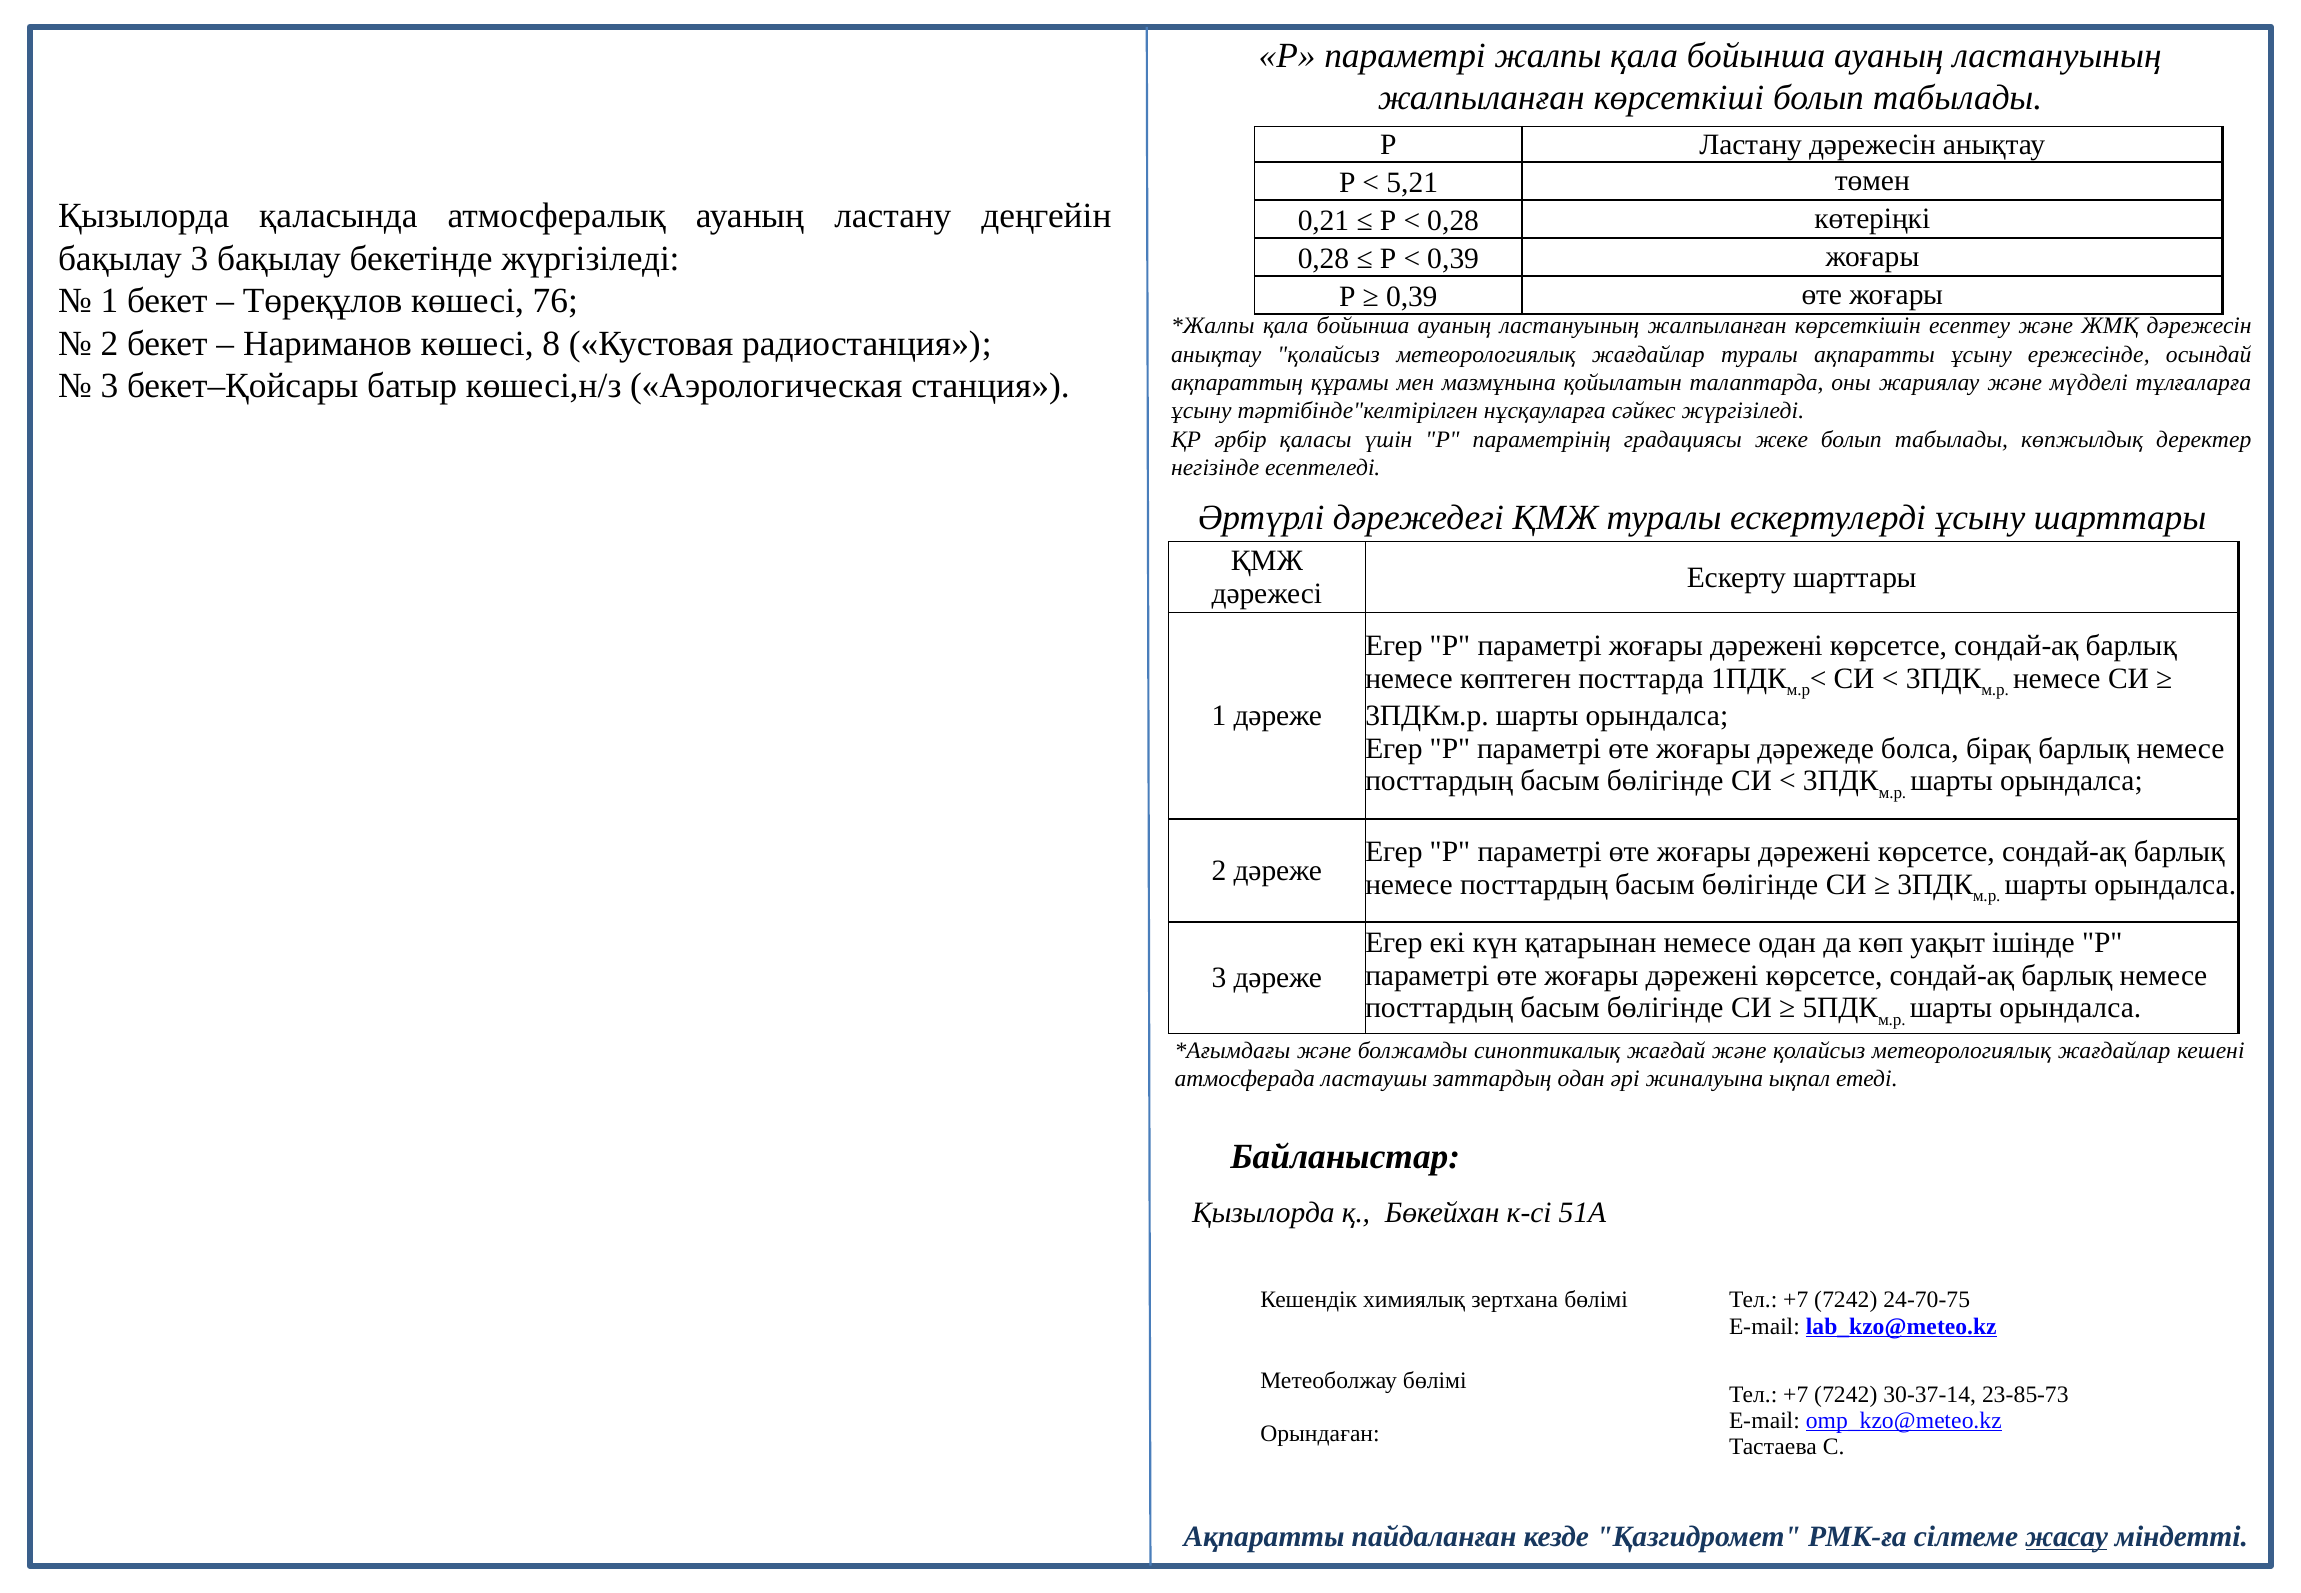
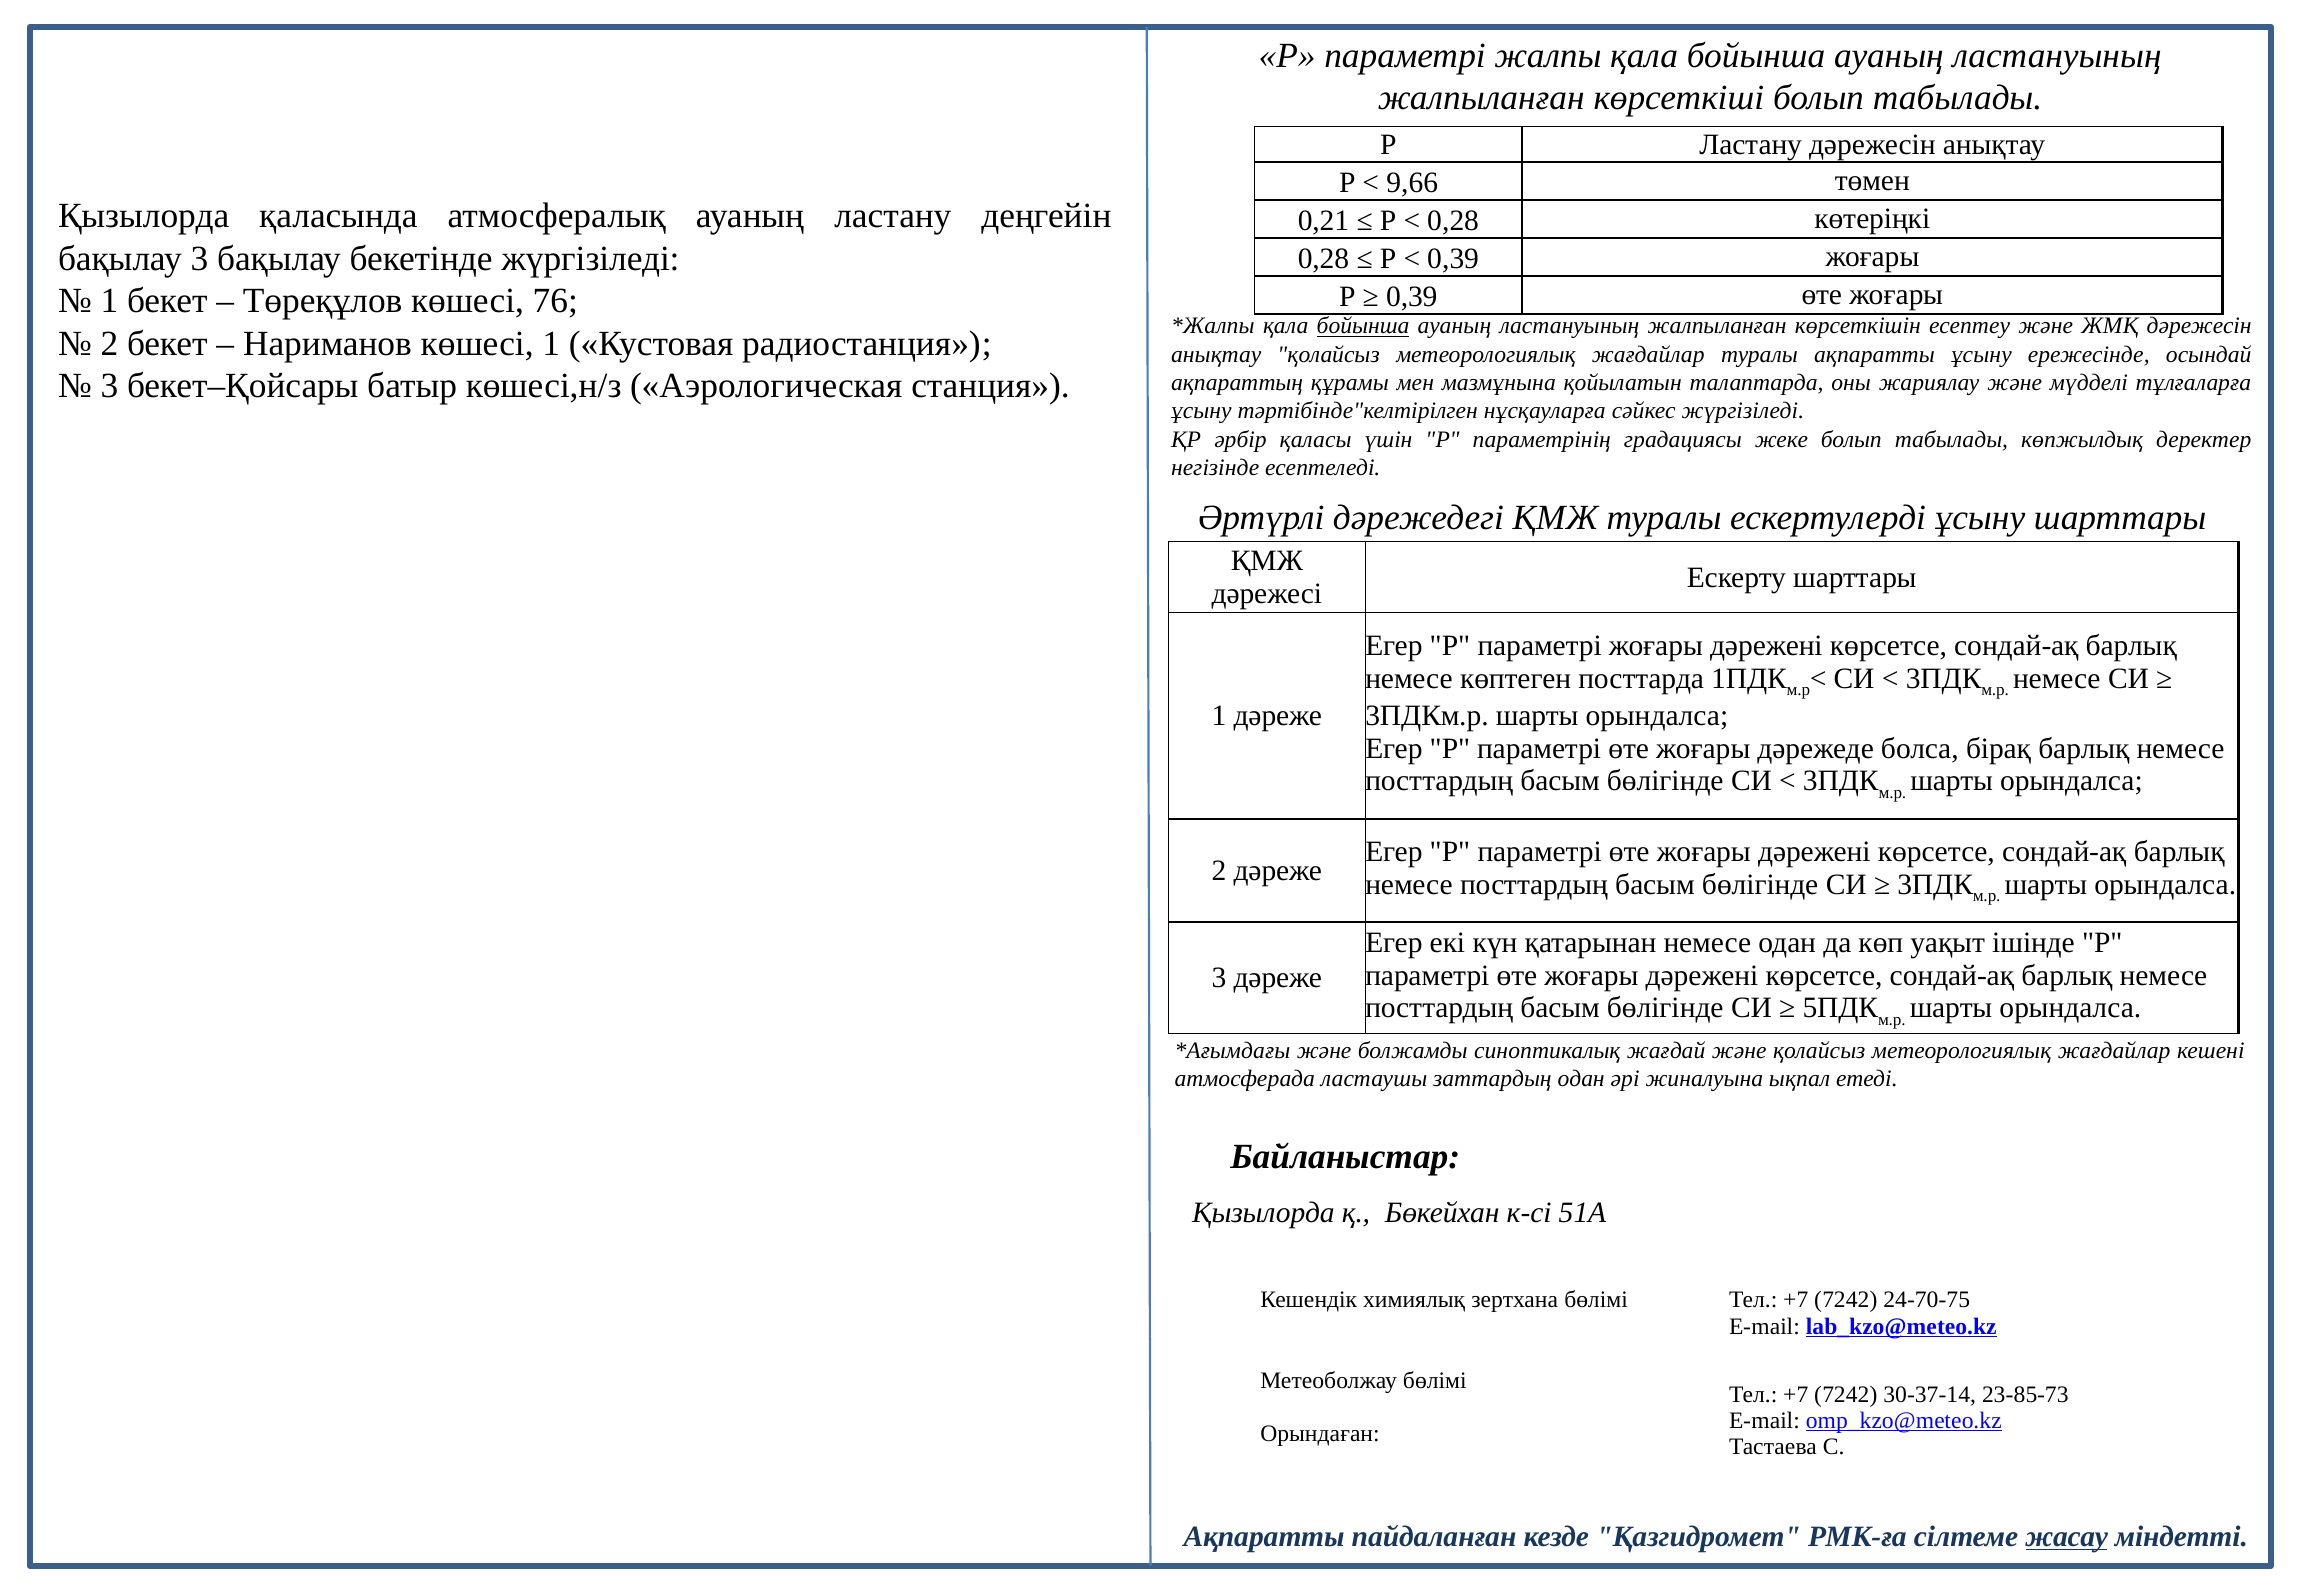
5,21: 5,21 -> 9,66
бойынша at (1363, 326) underline: none -> present
көшесі 8: 8 -> 1
